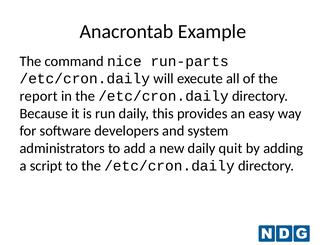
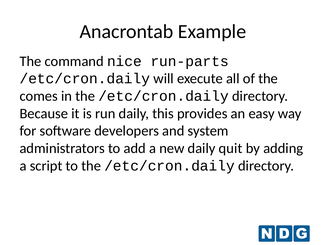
report: report -> comes
